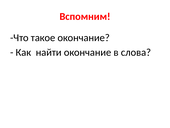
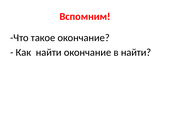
в слова: слова -> найти
